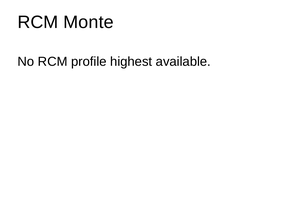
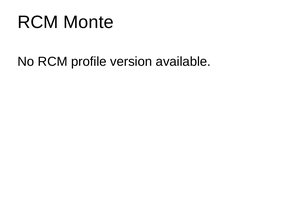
highest: highest -> version
